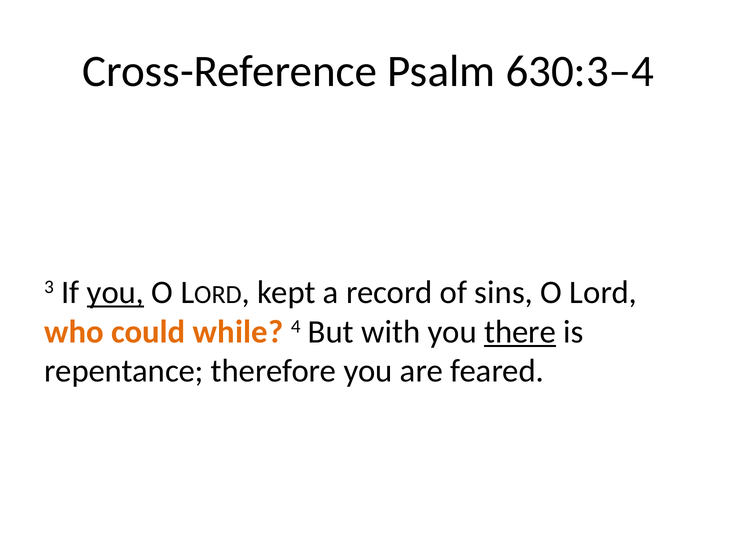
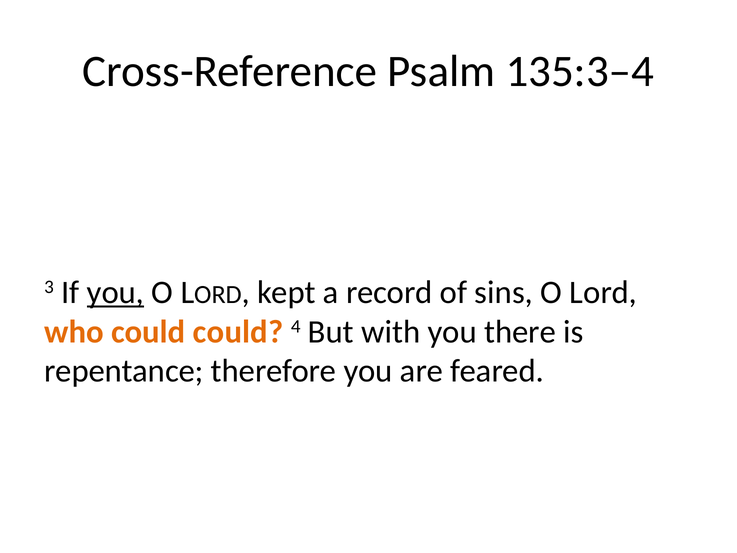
630:3–4: 630:3–4 -> 135:3–4
could while: while -> could
there underline: present -> none
